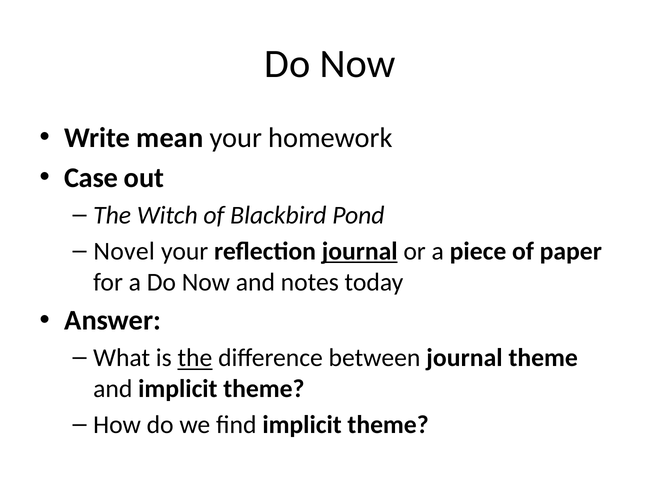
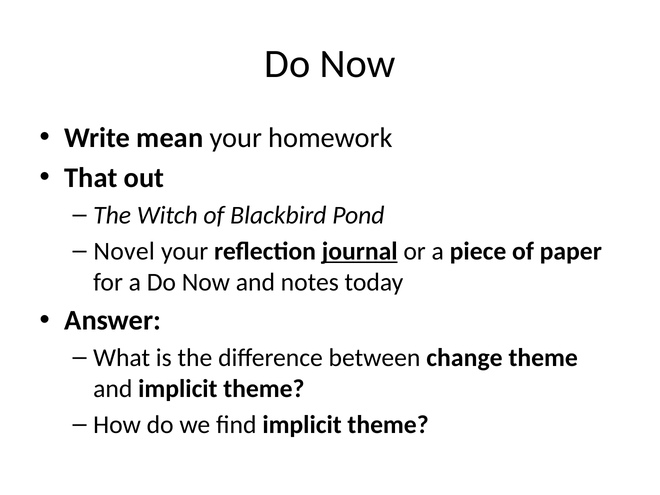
Case: Case -> That
the at (195, 358) underline: present -> none
between journal: journal -> change
